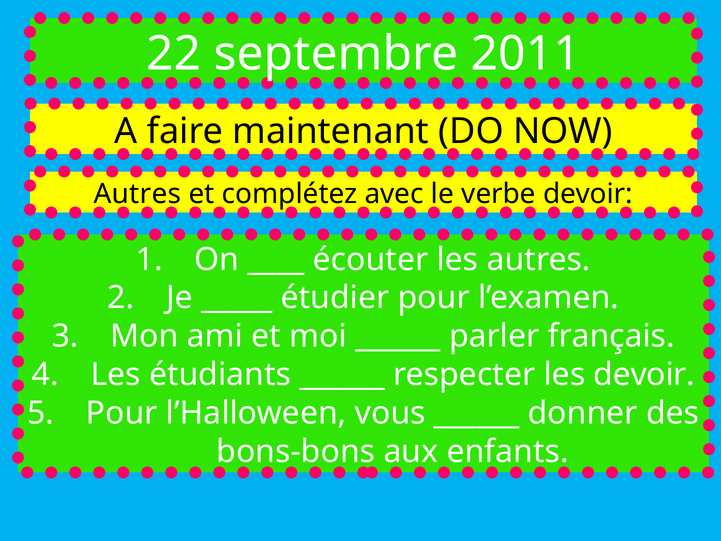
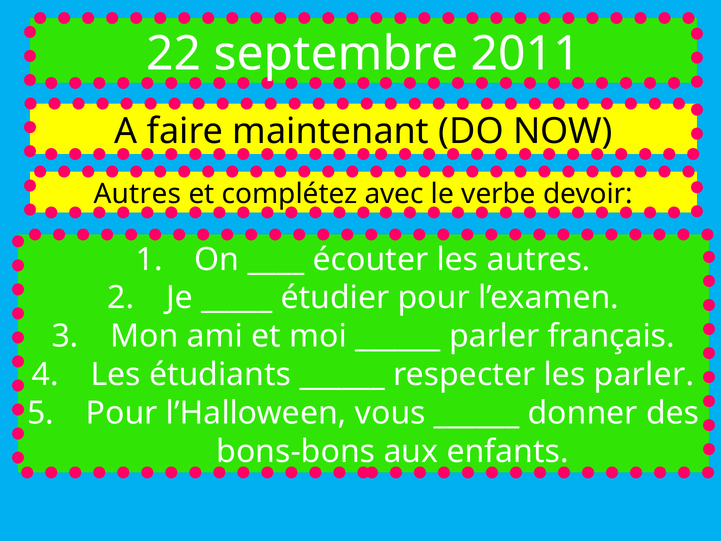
les devoir: devoir -> parler
